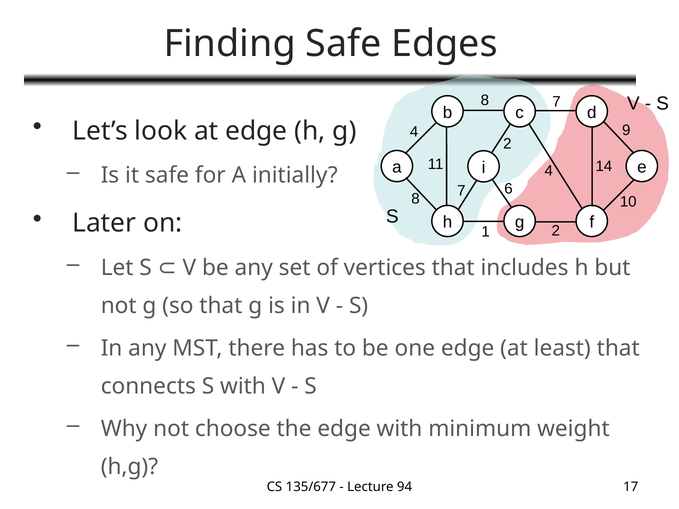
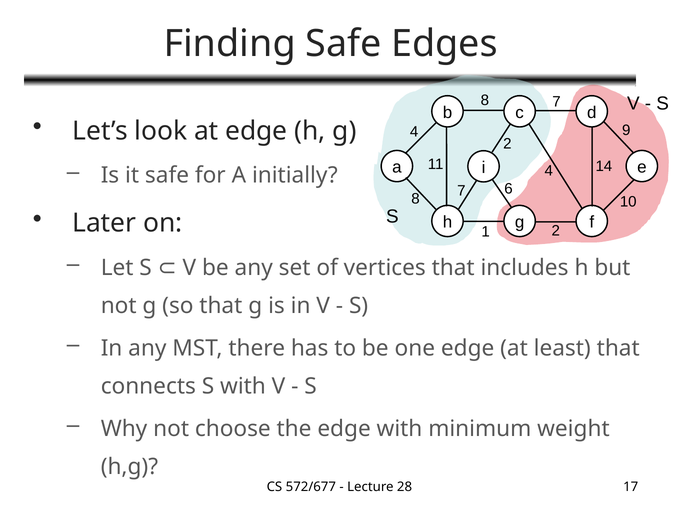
135/677: 135/677 -> 572/677
94: 94 -> 28
